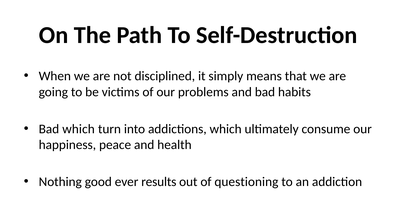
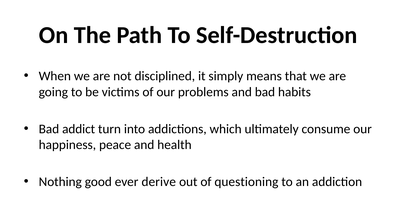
Bad which: which -> addict
results: results -> derive
